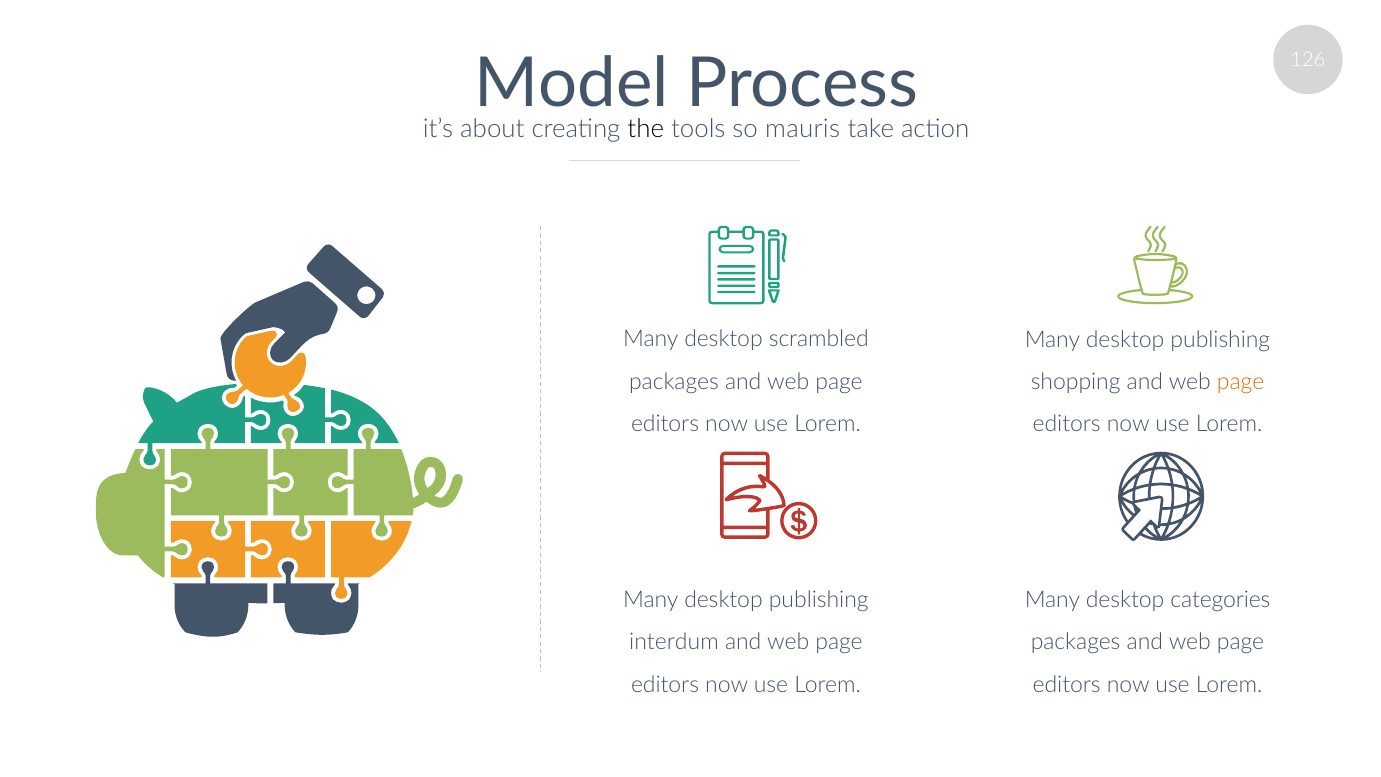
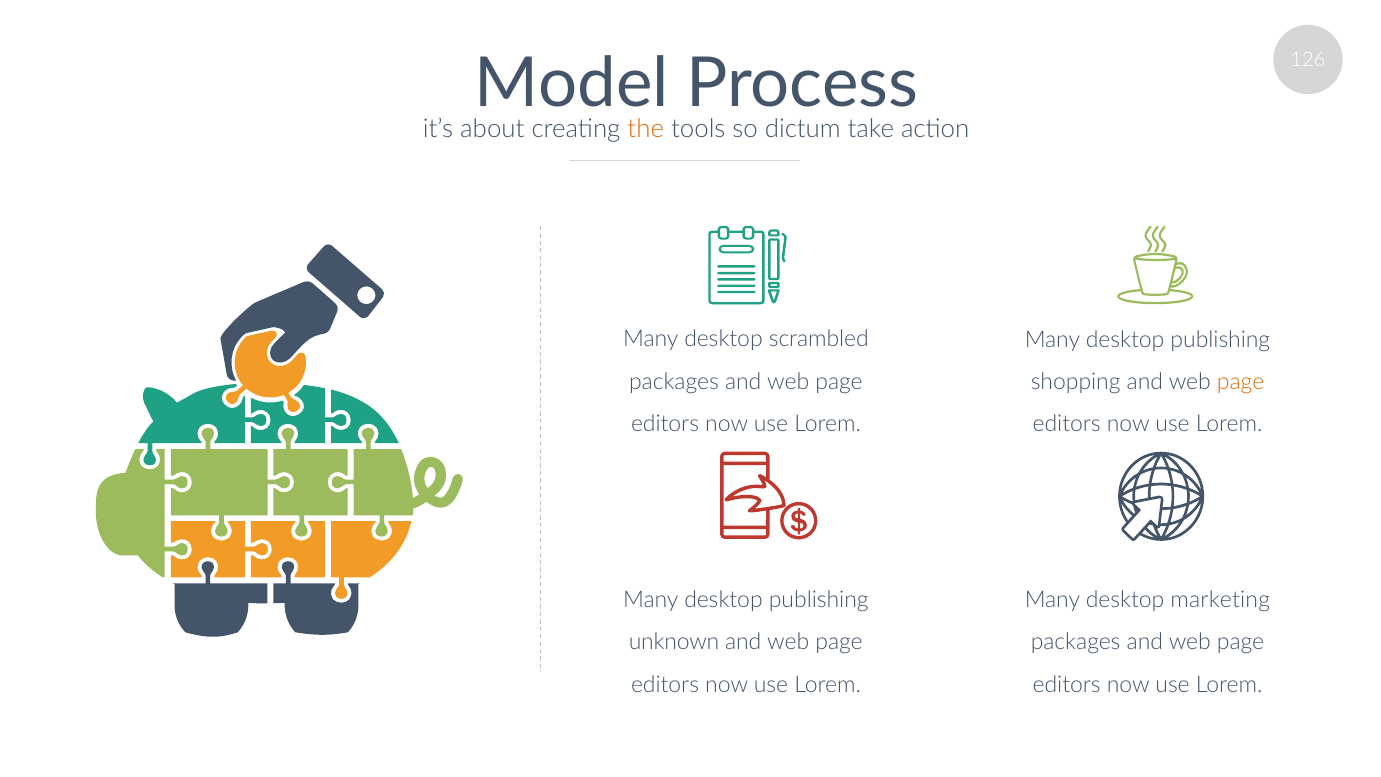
the colour: black -> orange
mauris: mauris -> dictum
categories: categories -> marketing
interdum: interdum -> unknown
